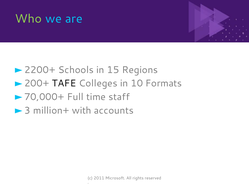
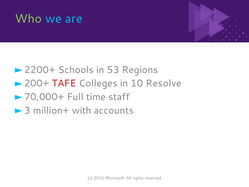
15: 15 -> 53
TAFE colour: black -> red
Formats: Formats -> Resolve
